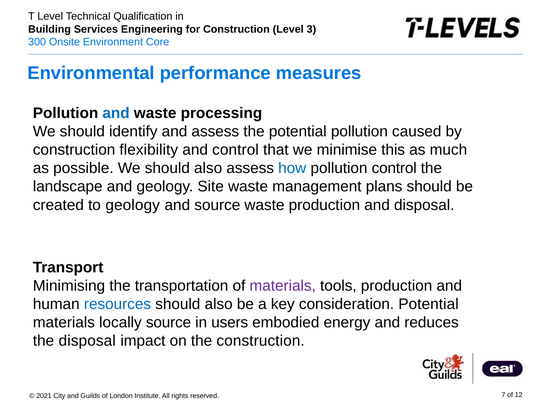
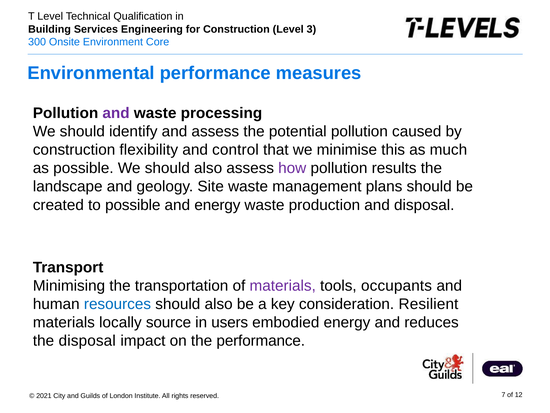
and at (116, 113) colour: blue -> purple
how colour: blue -> purple
pollution control: control -> results
to geology: geology -> possible
and source: source -> energy
tools production: production -> occupants
consideration Potential: Potential -> Resilient
the construction: construction -> performance
